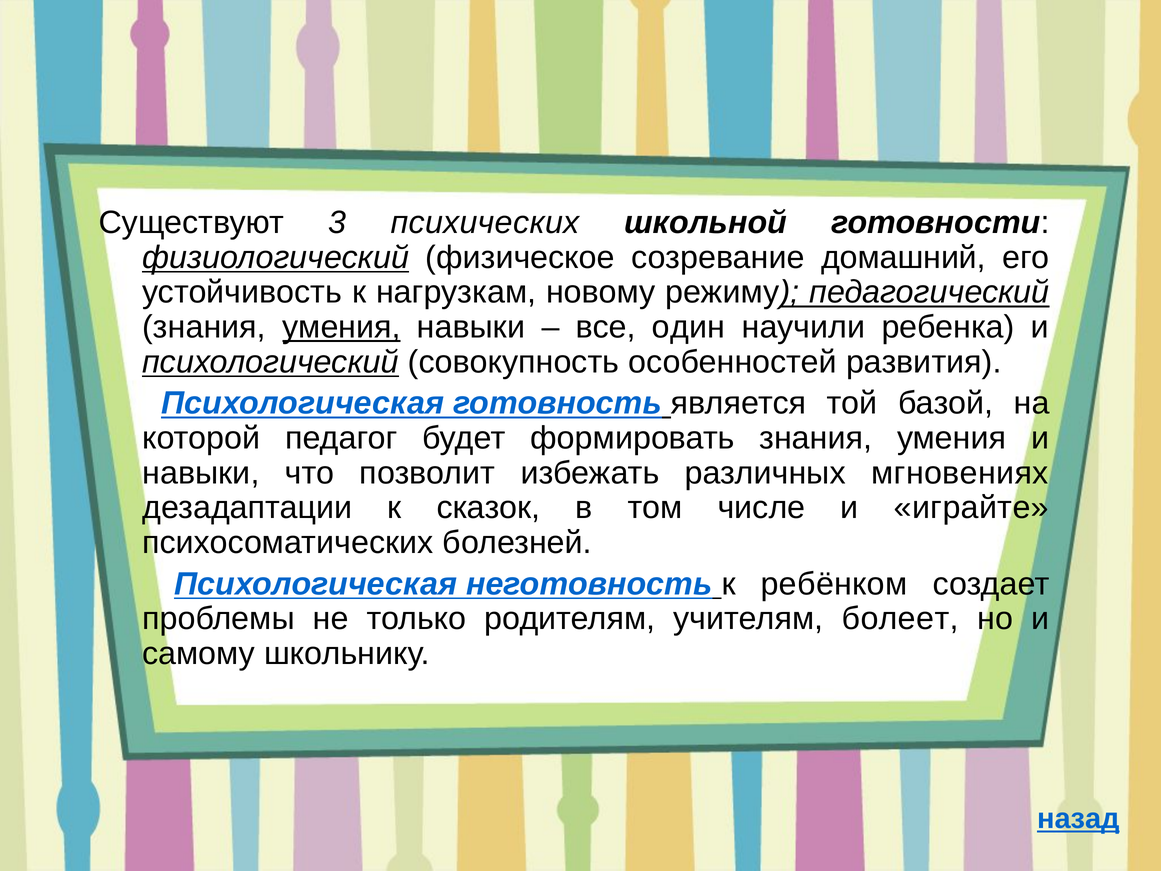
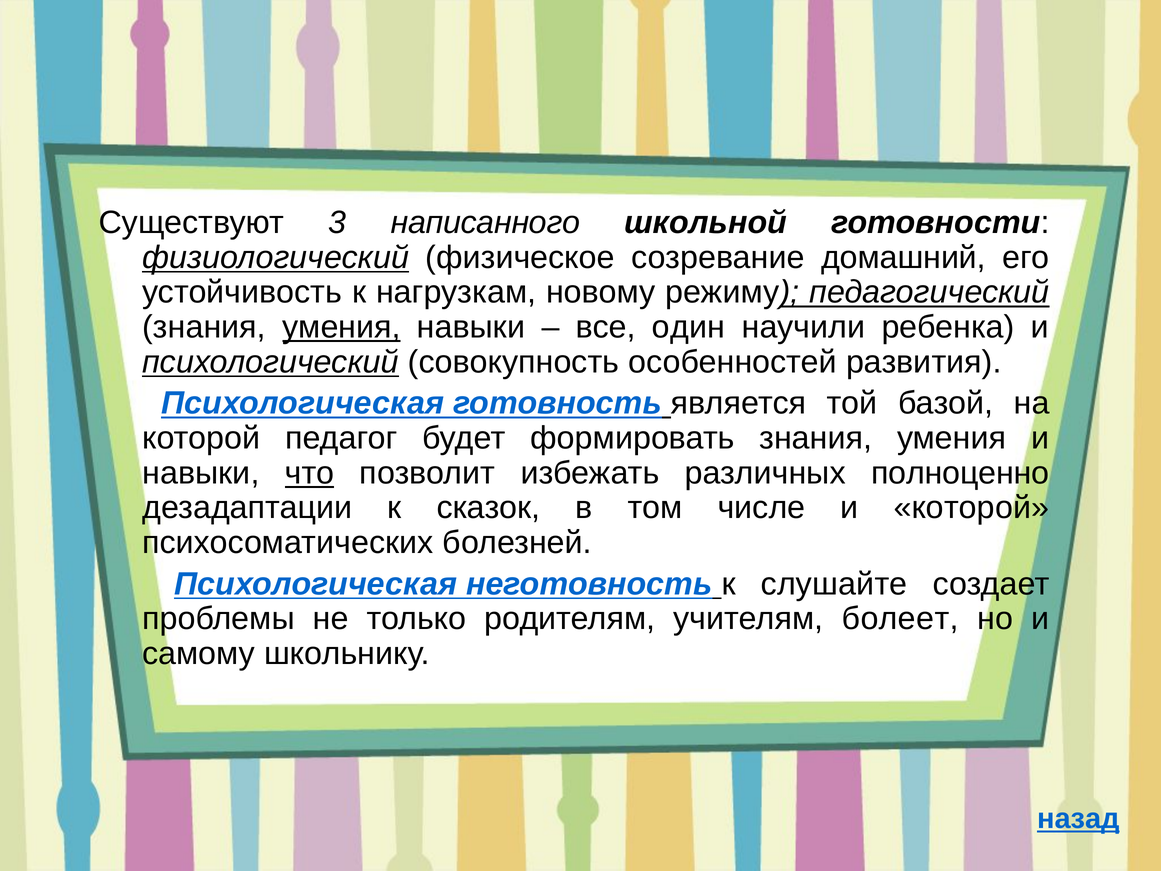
психических: психических -> написанного
что underline: none -> present
мгновениях: мгновениях -> полноценно
и играйте: играйте -> которой
ребёнком: ребёнком -> слушайте
